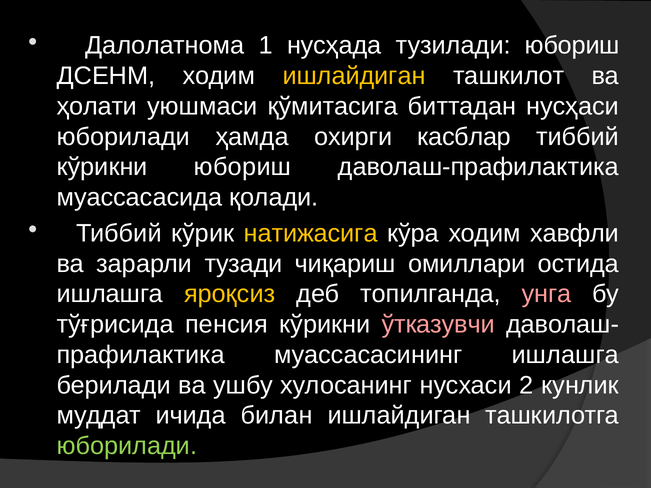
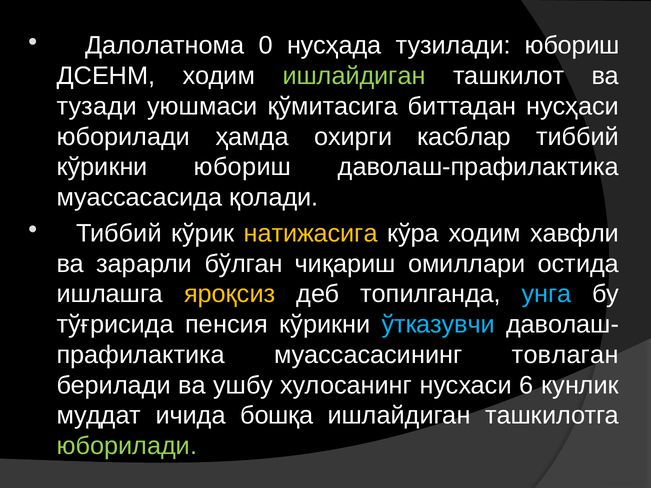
1: 1 -> 0
ишлайдиган at (354, 76) colour: yellow -> light green
ҳолати: ҳолати -> тузади
тузади: тузади -> бўлган
унга colour: pink -> light blue
ўтказувчи colour: pink -> light blue
муассасасининг ишлашга: ишлашга -> товлаган
2: 2 -> 6
билан: билан -> бошқа
